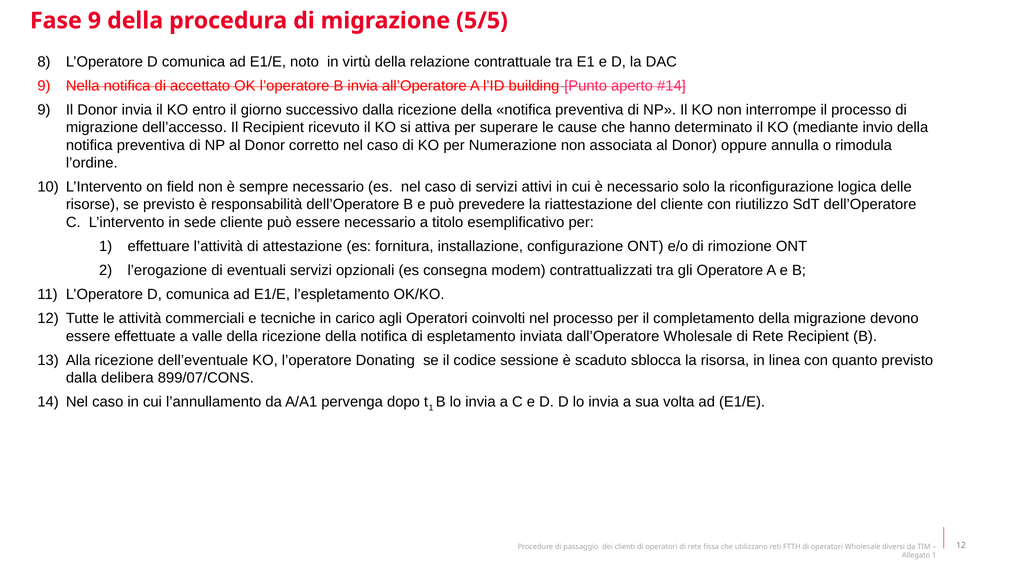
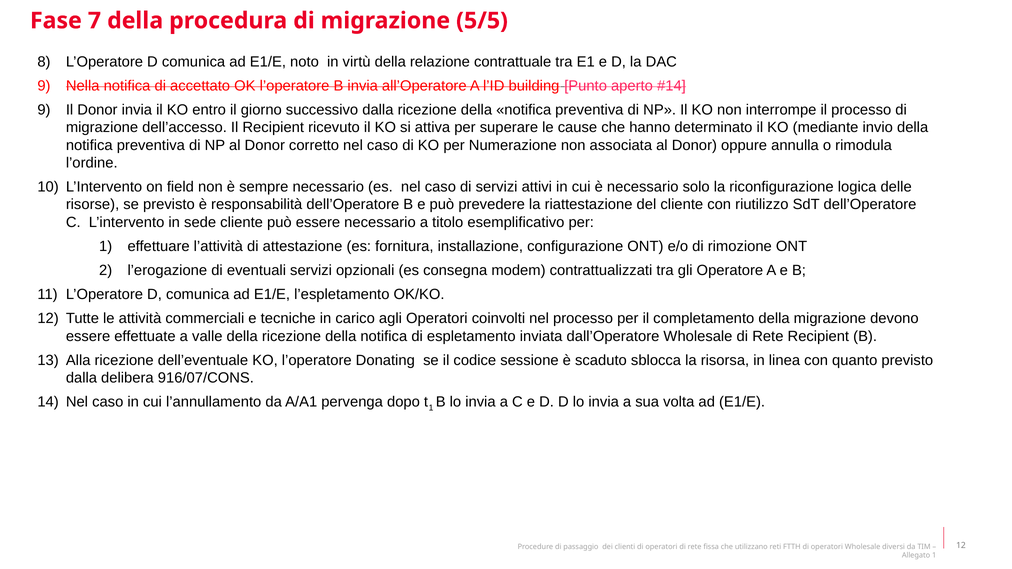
Fase 9: 9 -> 7
899/07/CONS: 899/07/CONS -> 916/07/CONS
